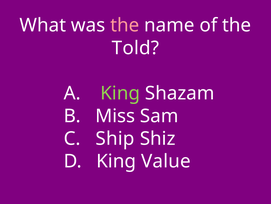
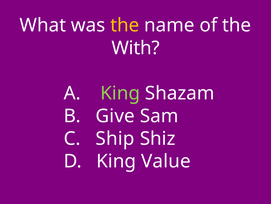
the at (125, 25) colour: pink -> yellow
Told: Told -> With
Miss: Miss -> Give
